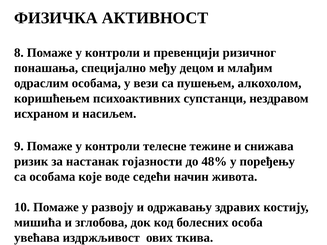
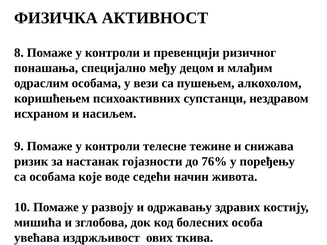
48%: 48% -> 76%
